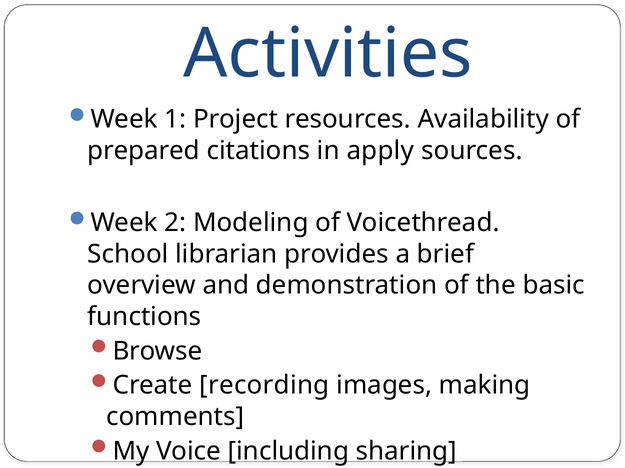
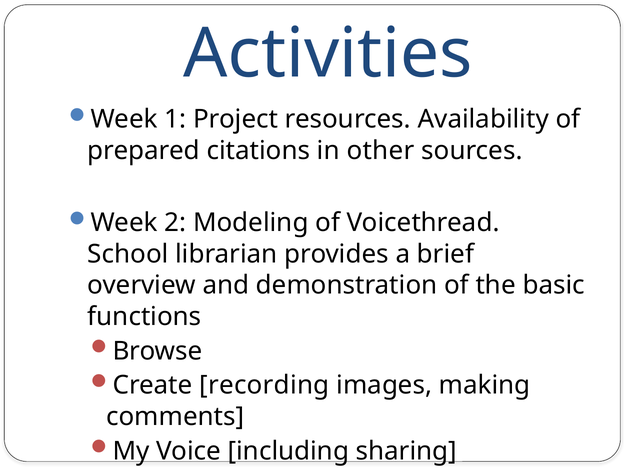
apply: apply -> other
